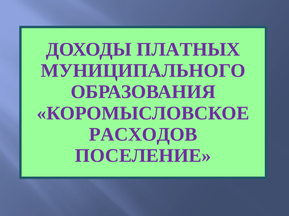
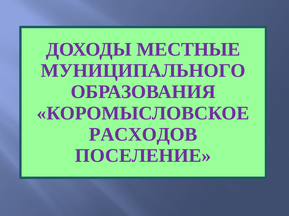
ПЛАТНЫХ: ПЛАТНЫХ -> МЕСТНЫЕ
